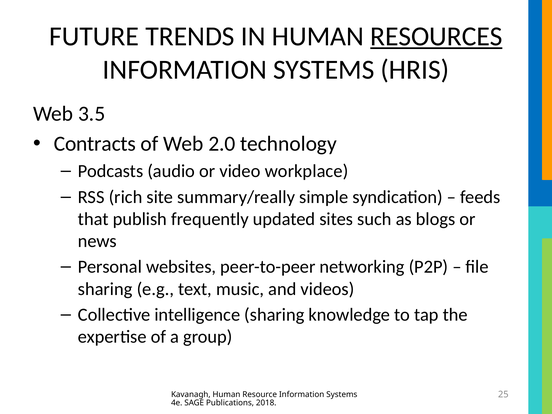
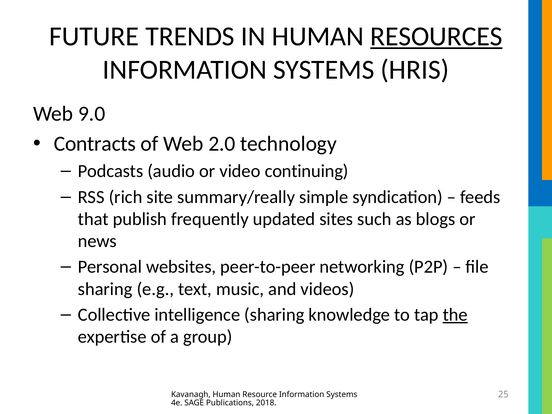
3.5: 3.5 -> 9.0
workplace: workplace -> continuing
the underline: none -> present
